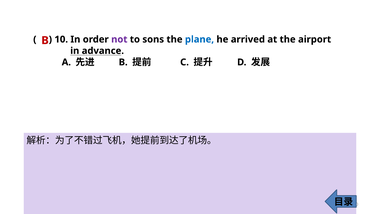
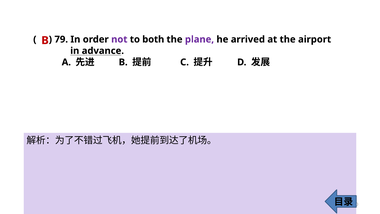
10: 10 -> 79
sons: sons -> both
plane colour: blue -> purple
